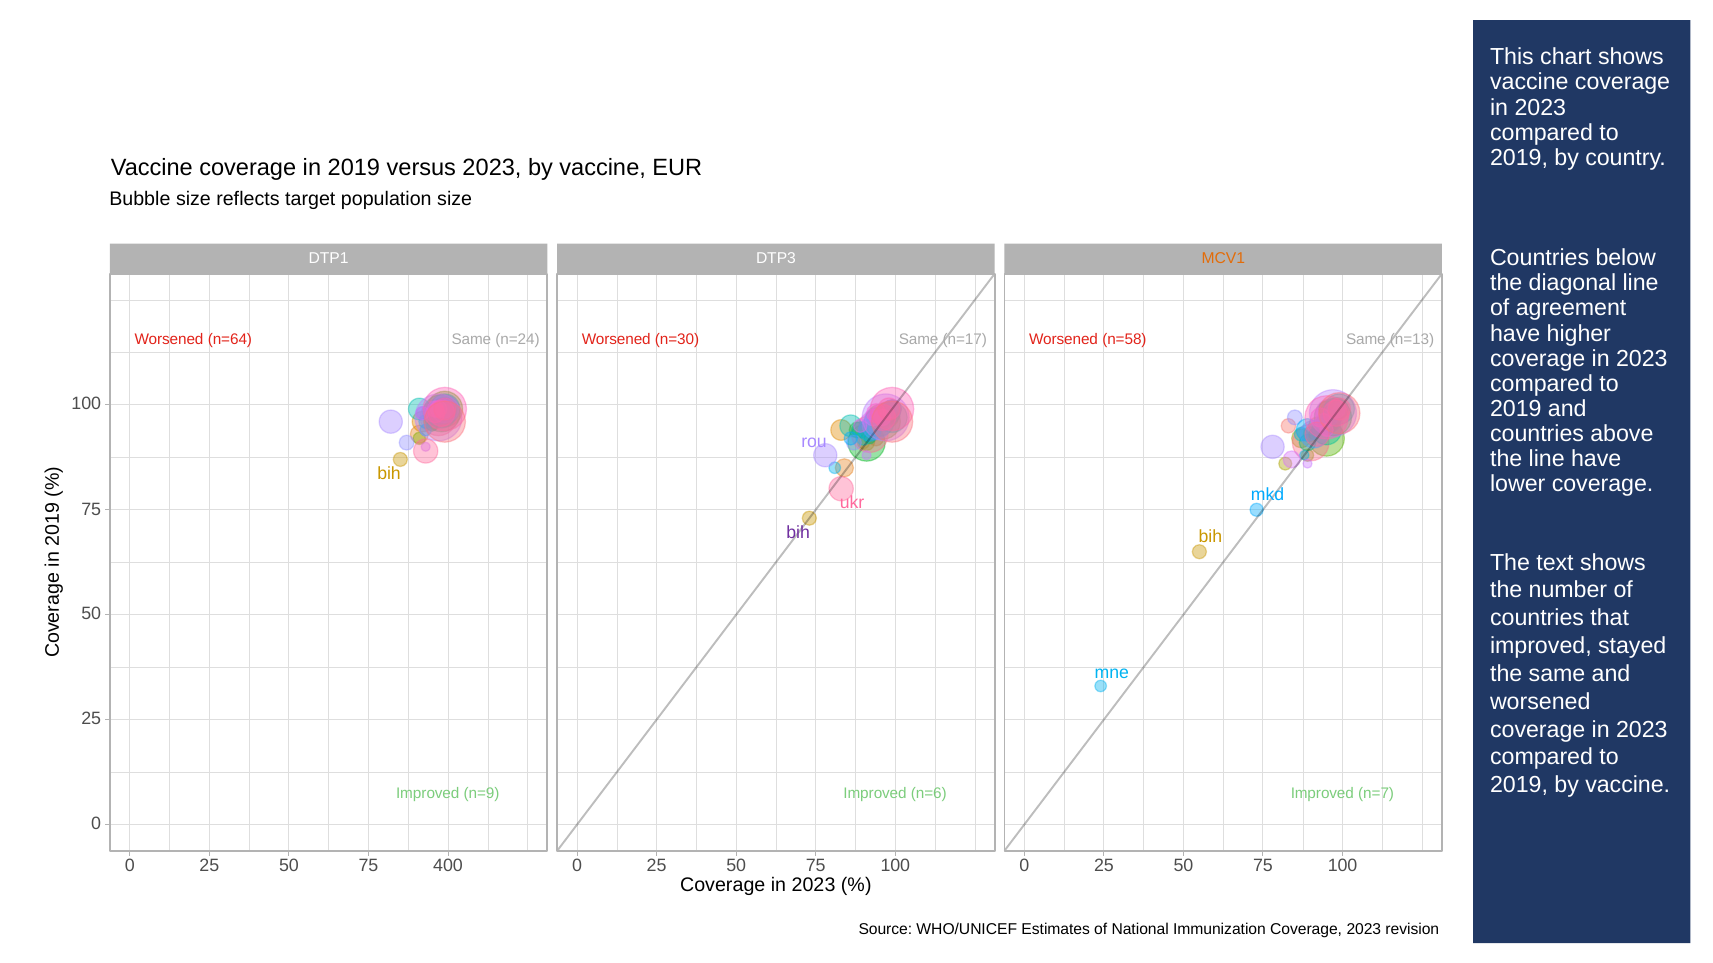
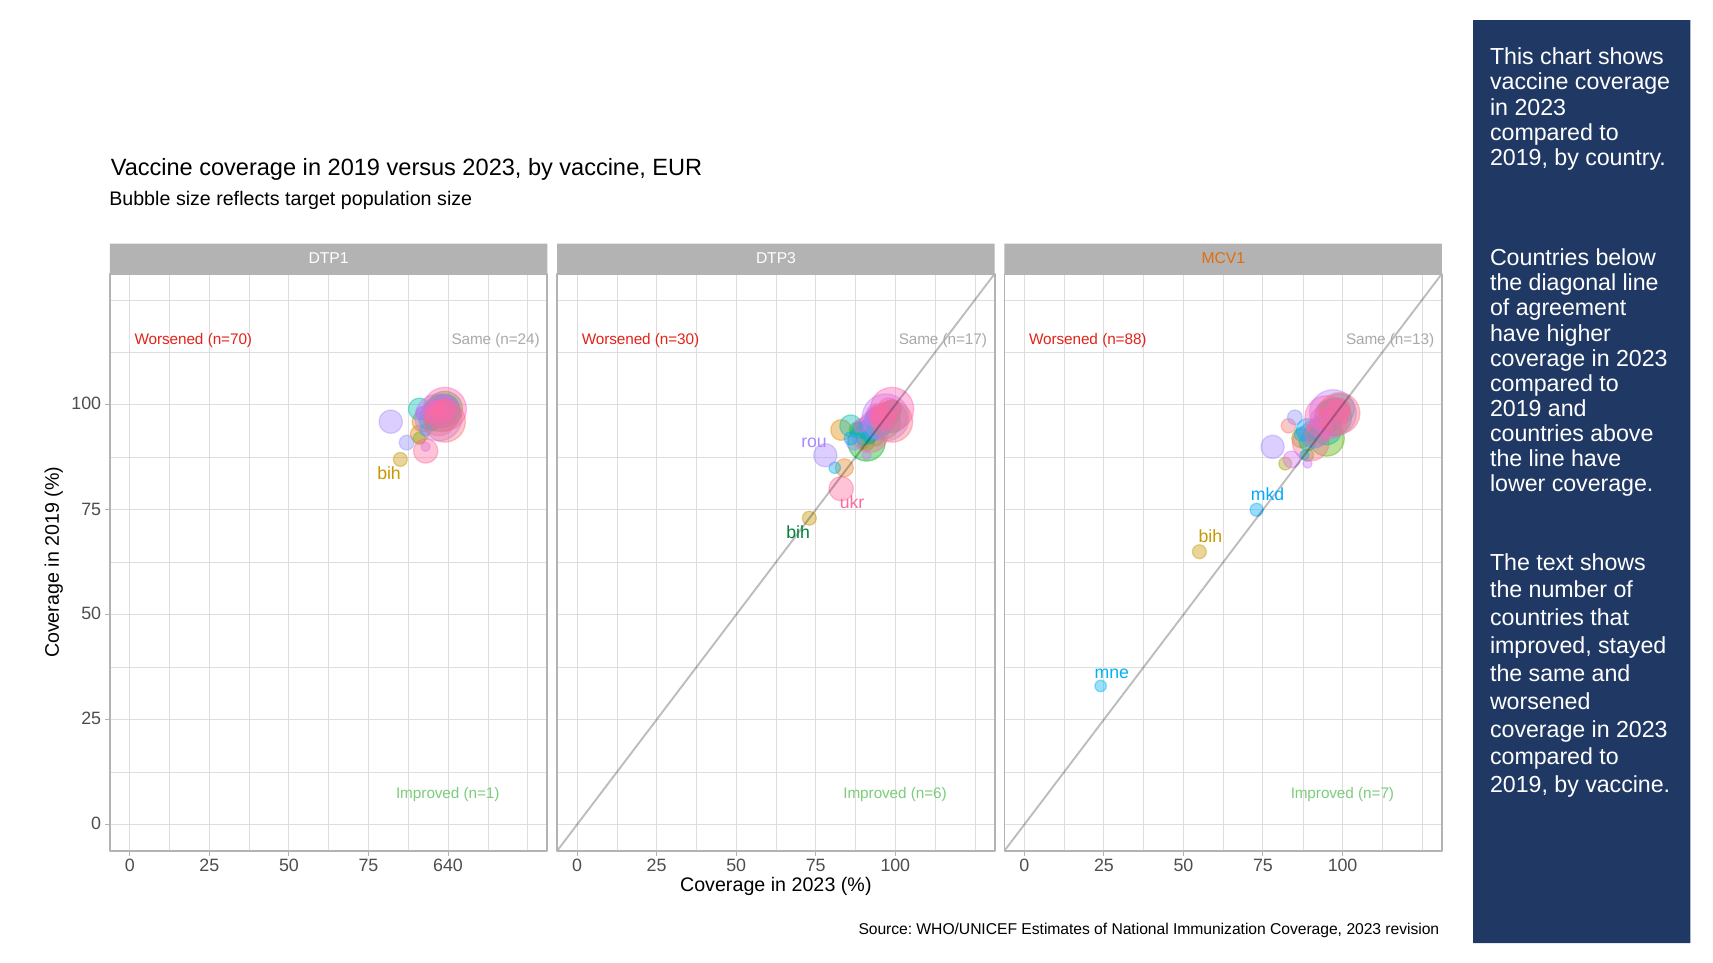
n=64: n=64 -> n=70
n=58: n=58 -> n=88
bih at (798, 533) colour: purple -> green
n=9: n=9 -> n=1
400: 400 -> 640
